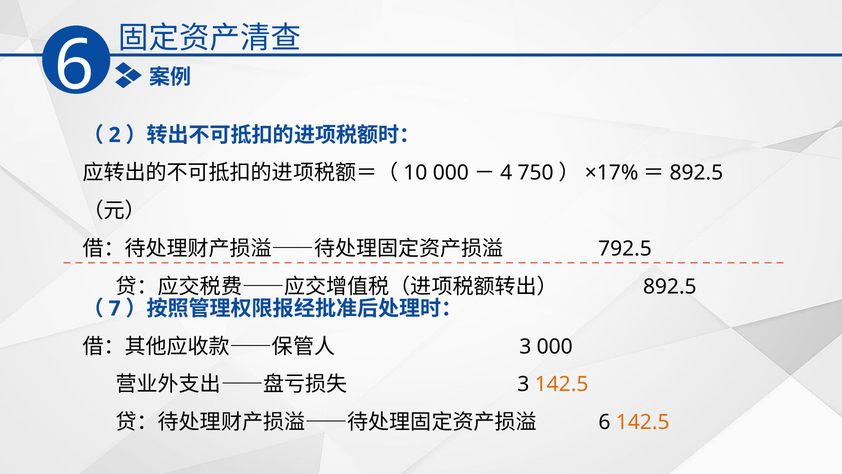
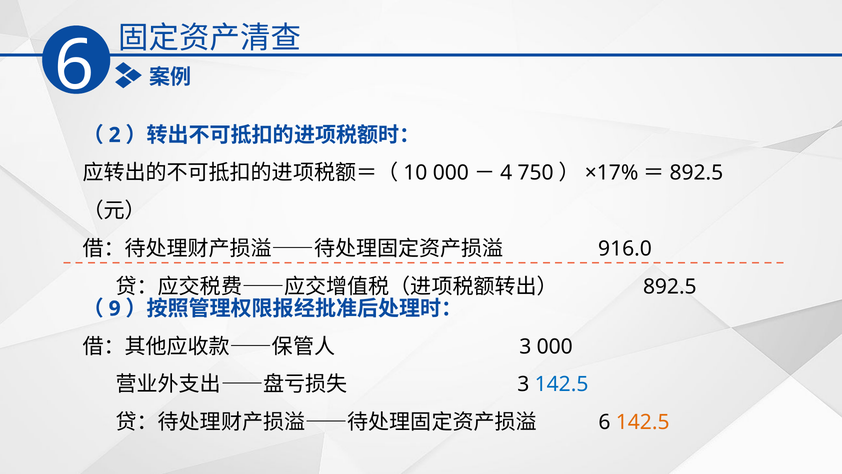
792.5: 792.5 -> 916.0
7: 7 -> 9
142.5 at (562, 384) colour: orange -> blue
